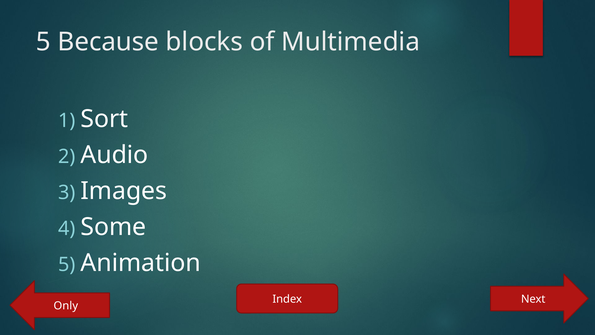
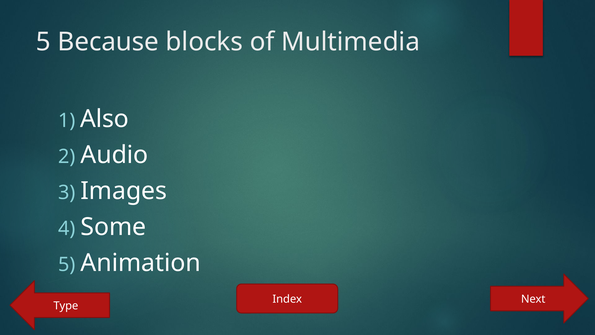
Sort: Sort -> Also
Only: Only -> Type
